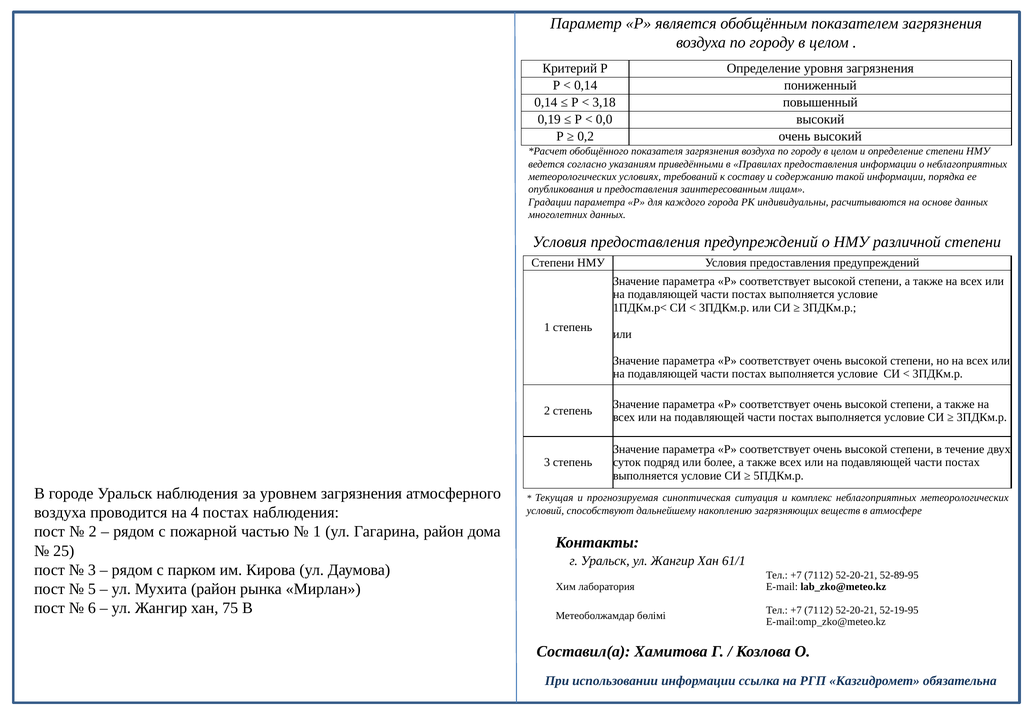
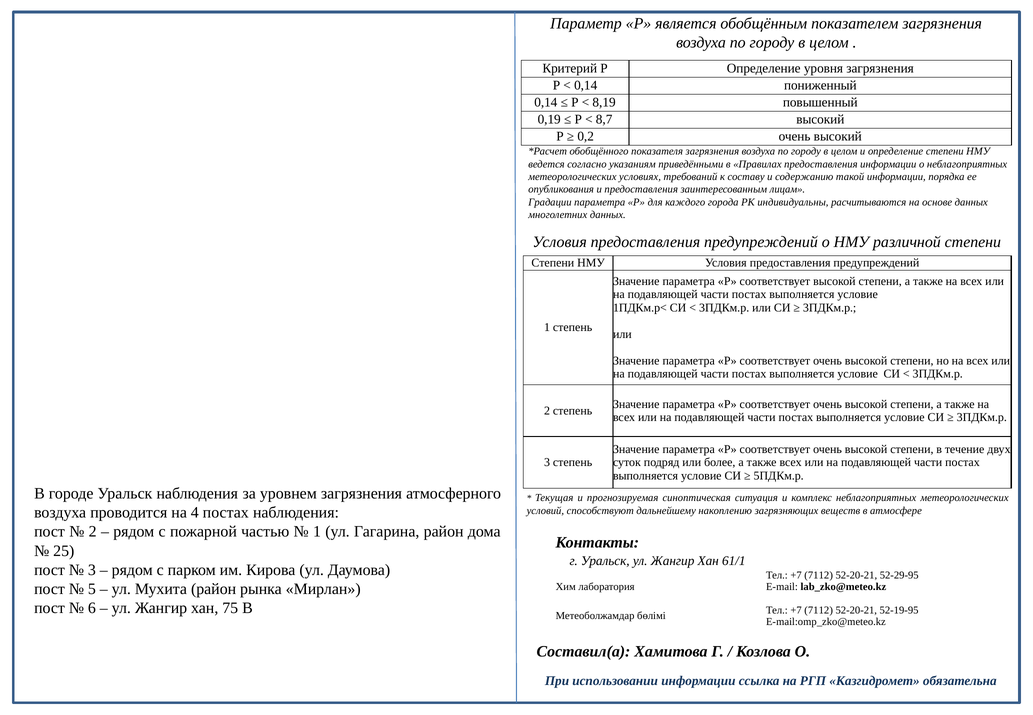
3,18: 3,18 -> 8,19
0,0: 0,0 -> 8,7
52-89-95: 52-89-95 -> 52-29-95
